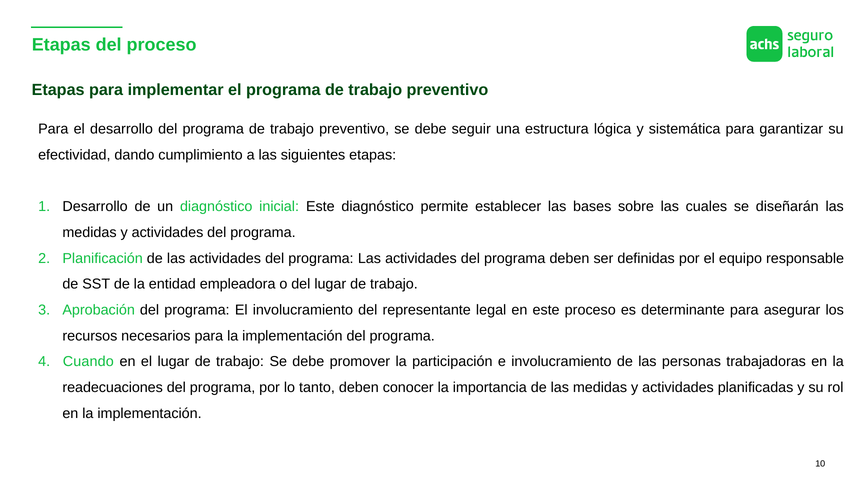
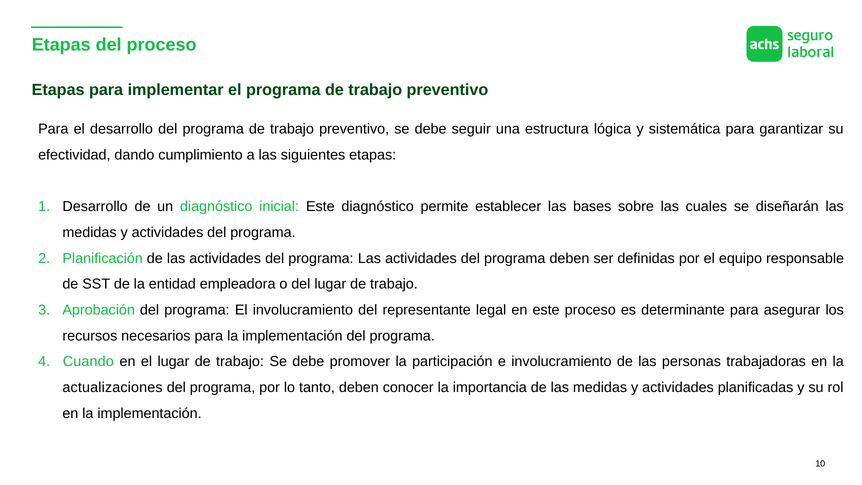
readecuaciones: readecuaciones -> actualizaciones
